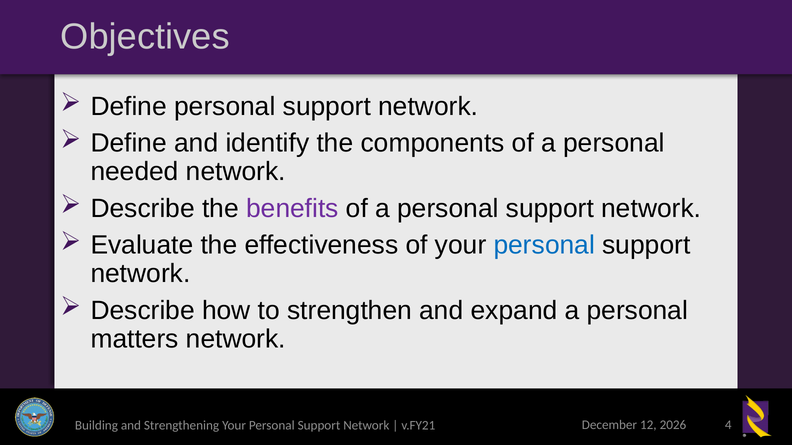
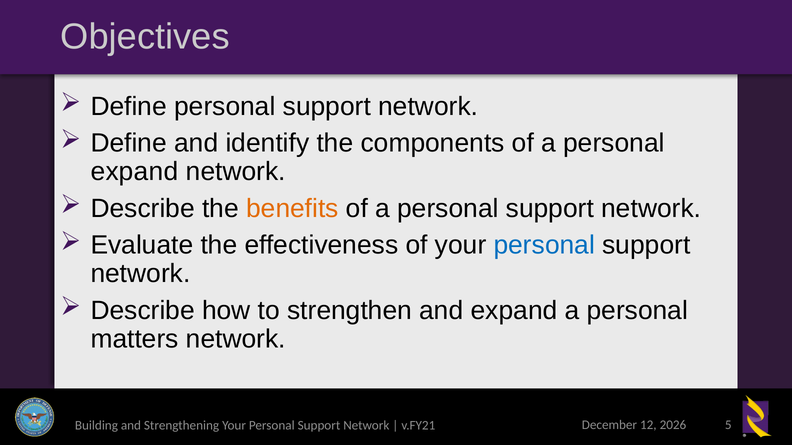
needed at (135, 172): needed -> expand
benefits colour: purple -> orange
4: 4 -> 5
